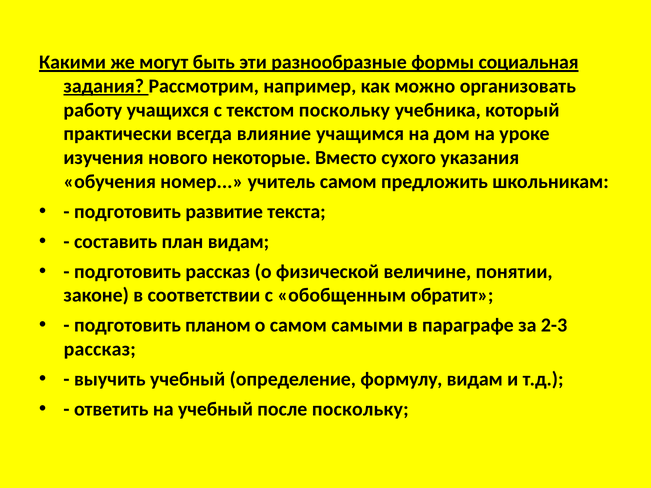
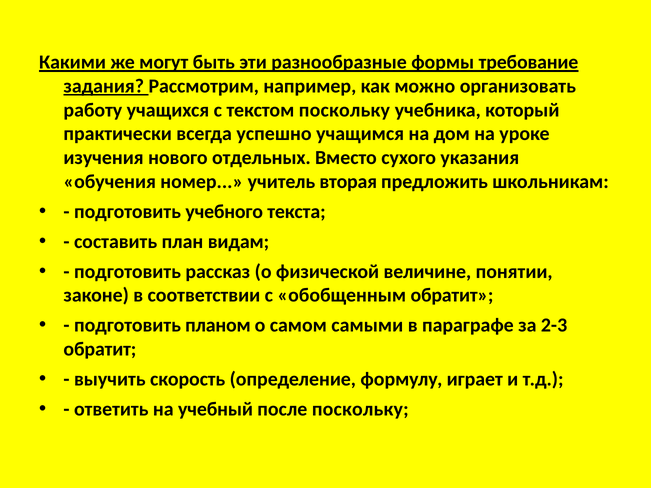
социальная: социальная -> требование
влияние: влияние -> успешно
некоторые: некоторые -> отдельных
учитель самом: самом -> вторая
развитие: развитие -> учебного
рассказ at (100, 349): рассказ -> обратит
выучить учебный: учебный -> скорость
формулу видам: видам -> играет
